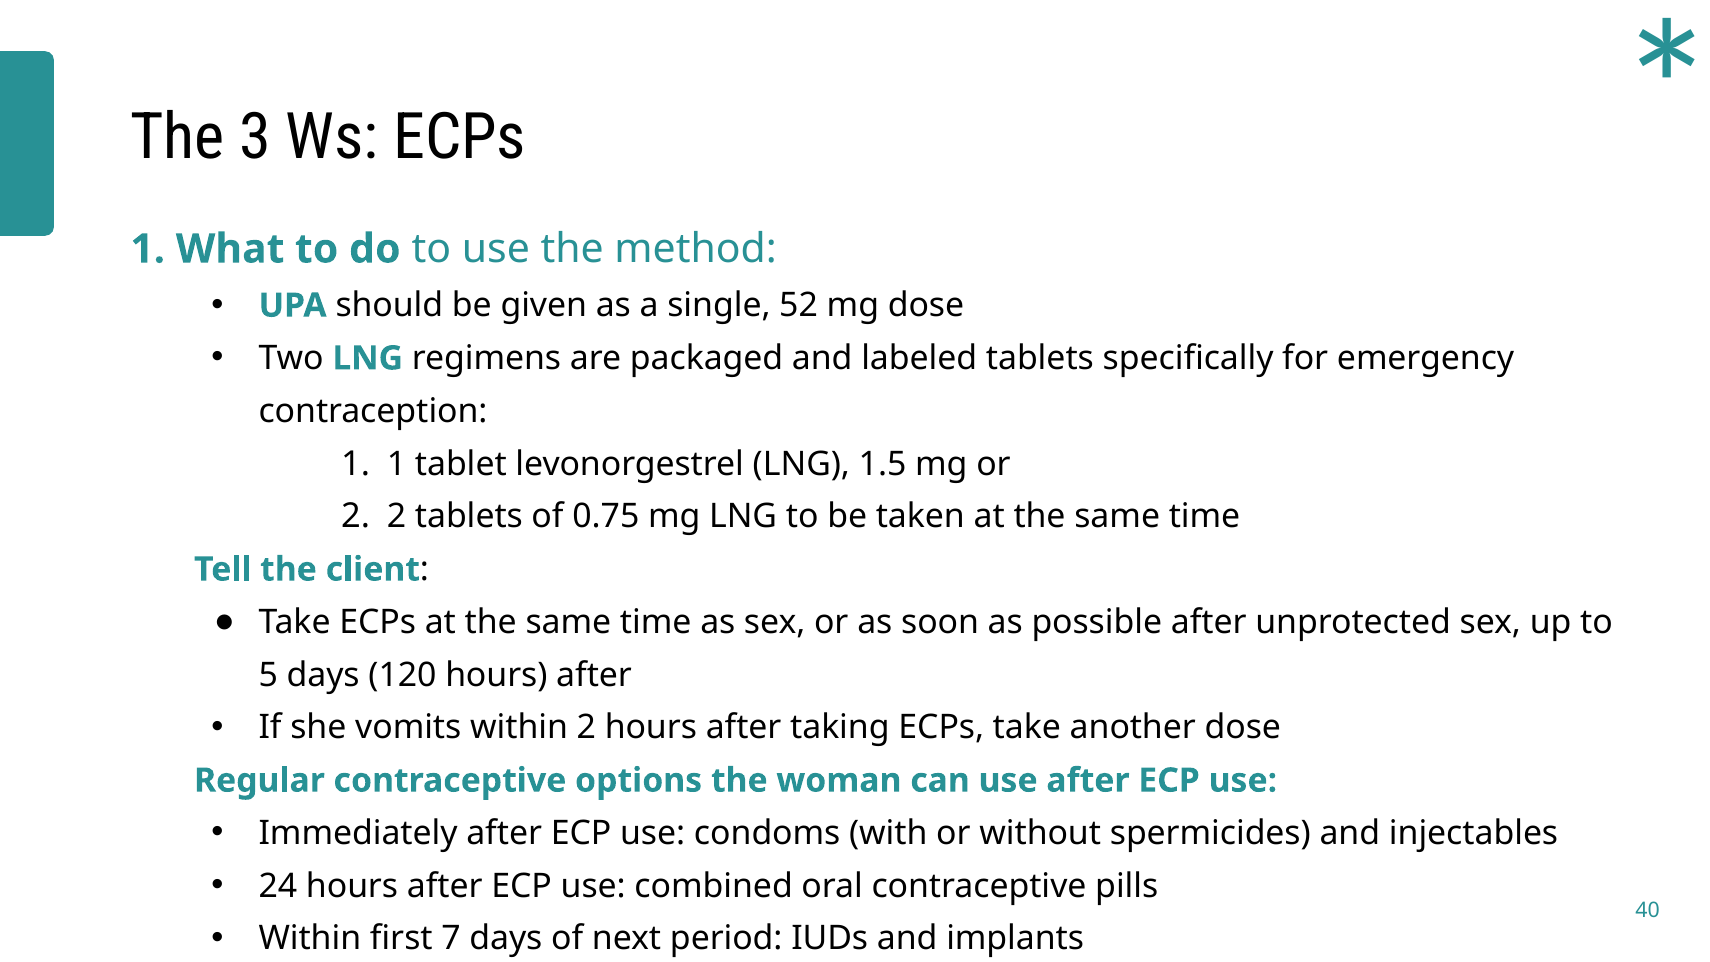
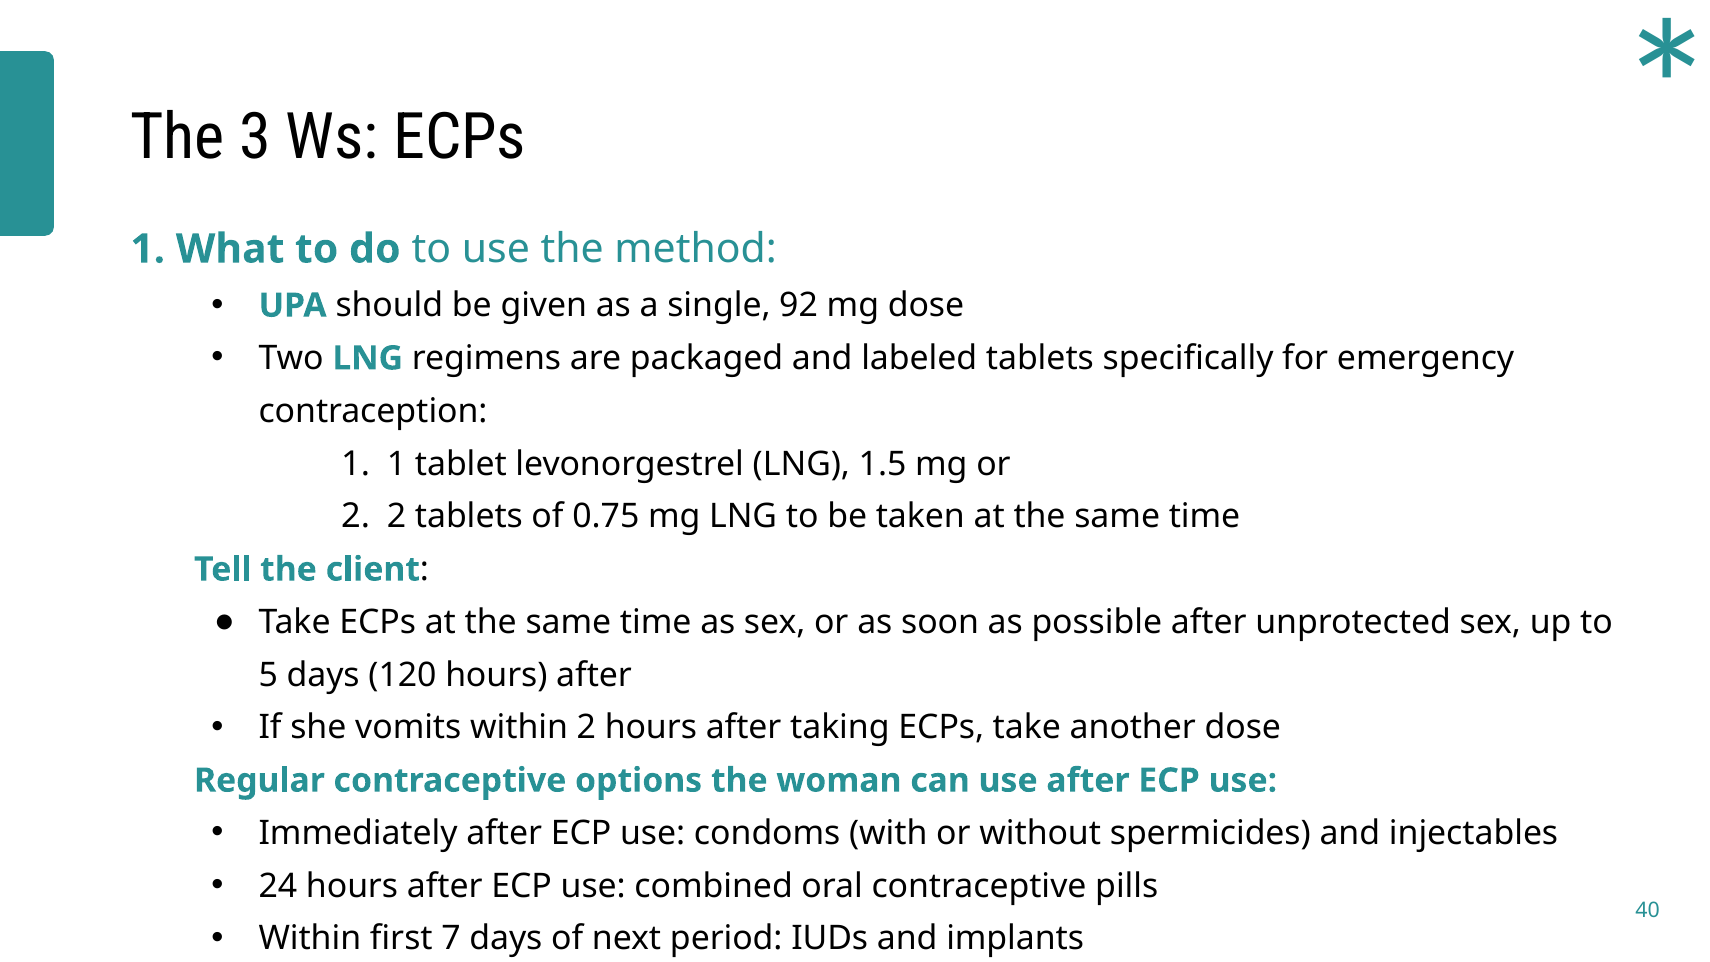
52: 52 -> 92
